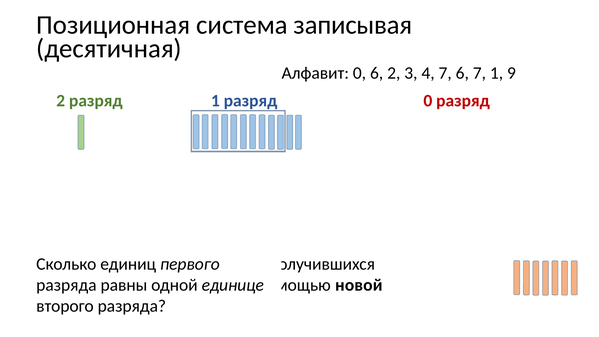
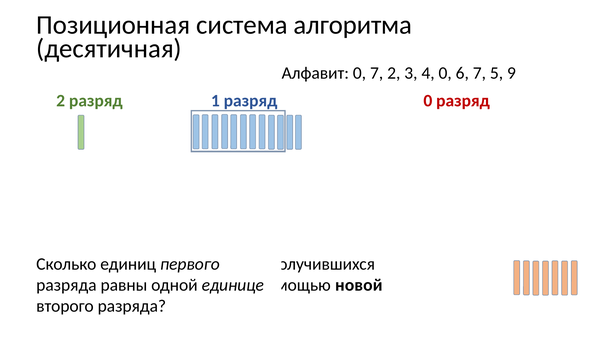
записывая: записывая -> алгоритма
0 6: 6 -> 7
4 7: 7 -> 0
7 1: 1 -> 5
